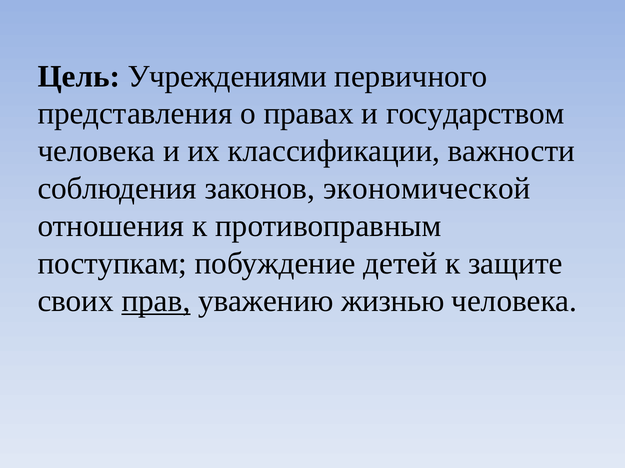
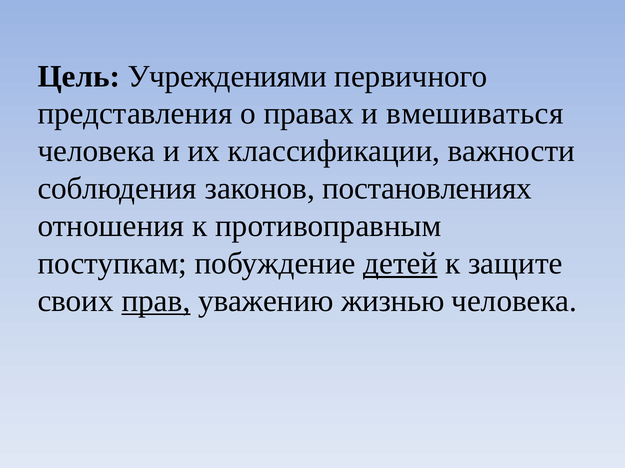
государством: государством -> вмешиваться
экономической: экономической -> постановлениях
детей underline: none -> present
